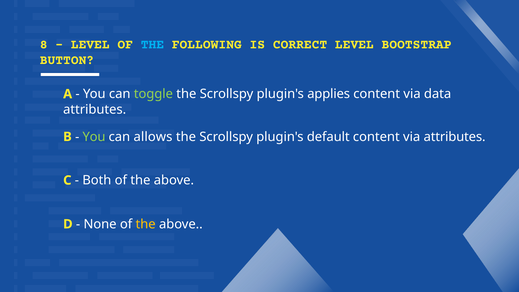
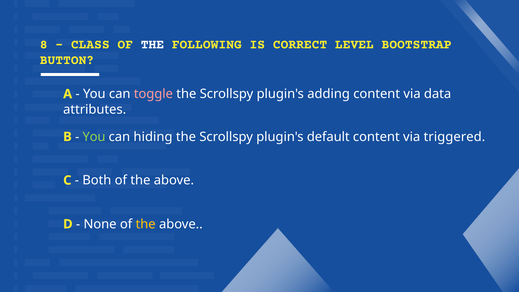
LEVEL at (90, 44): LEVEL -> CLASS
THE at (152, 44) colour: light blue -> white
toggle colour: light green -> pink
applies: applies -> adding
allows: allows -> hiding
via attributes: attributes -> triggered
